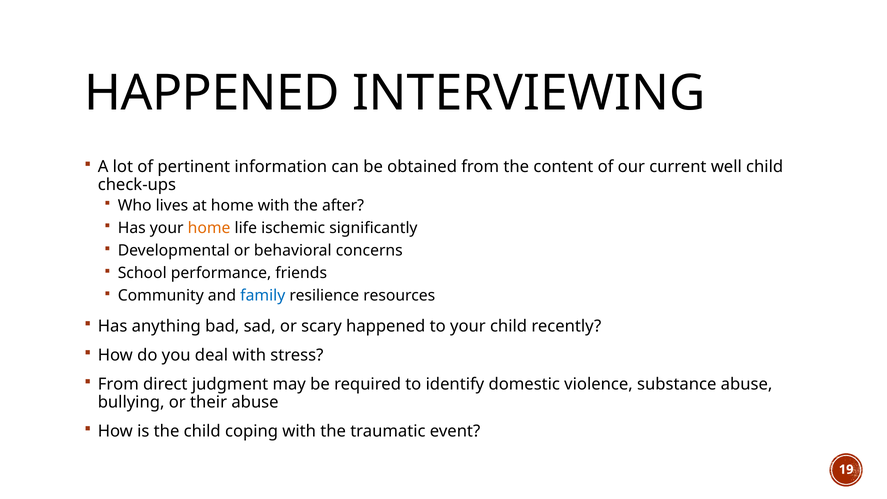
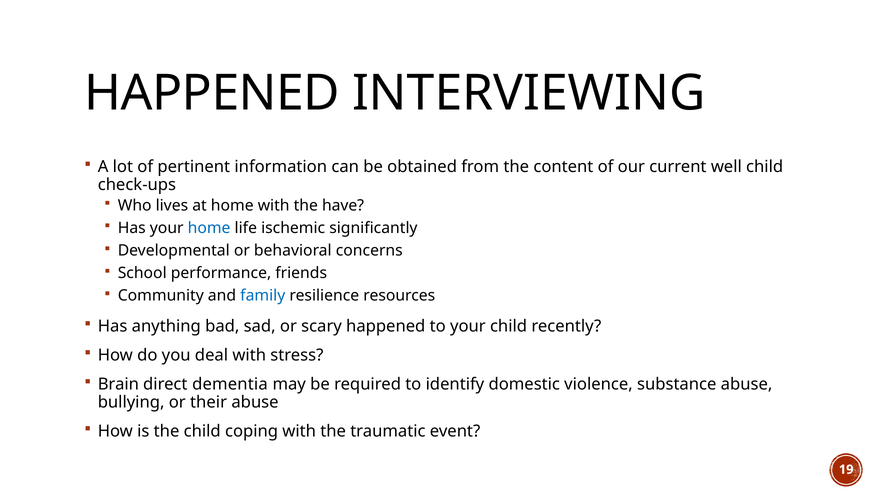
after: after -> have
home at (209, 228) colour: orange -> blue
From at (118, 384): From -> Brain
judgment: judgment -> dementia
